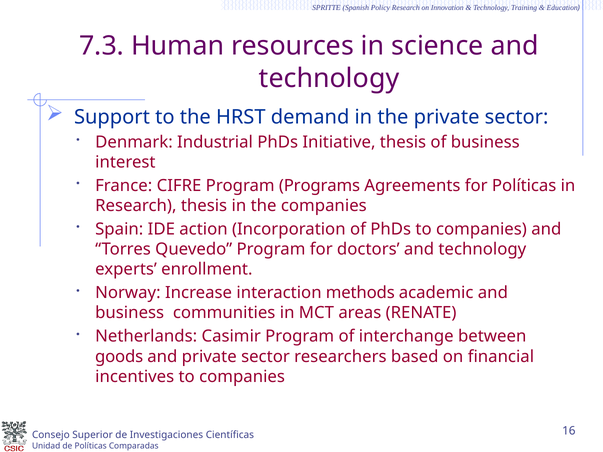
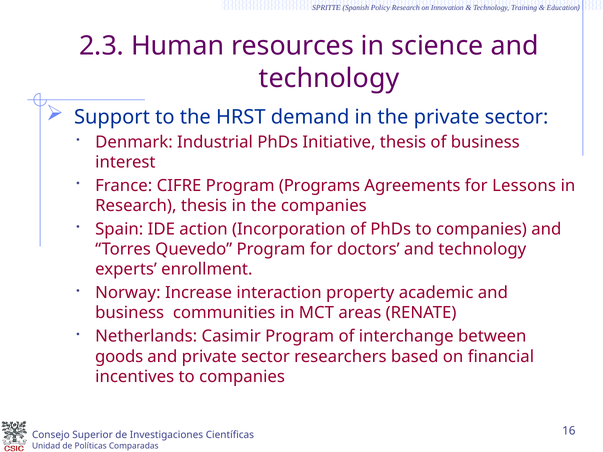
7.3: 7.3 -> 2.3
for Políticas: Políticas -> Lessons
methods: methods -> property
